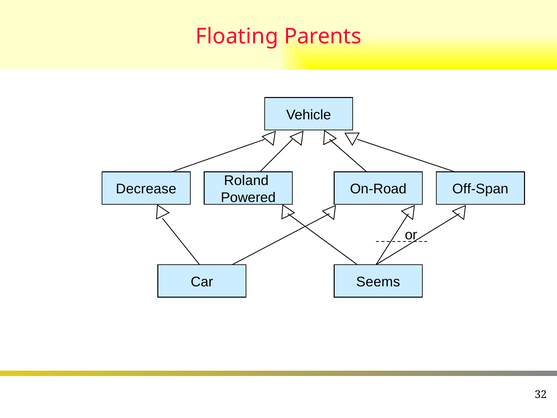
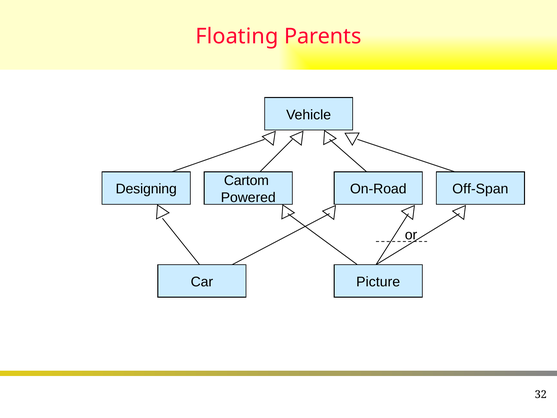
Roland: Roland -> Cartom
Decrease: Decrease -> Designing
Seems: Seems -> Picture
